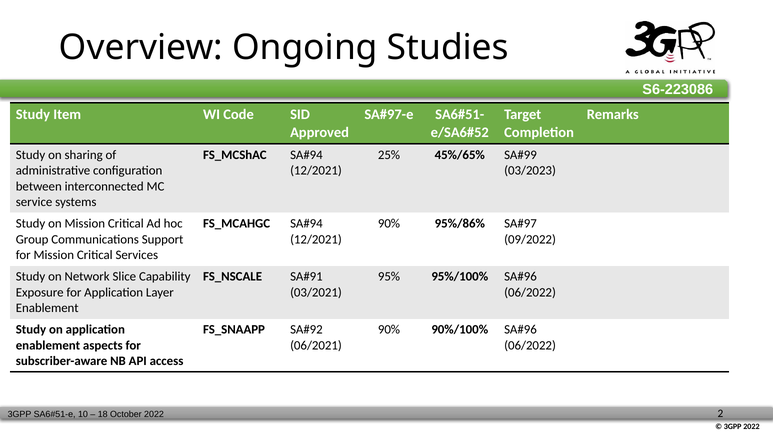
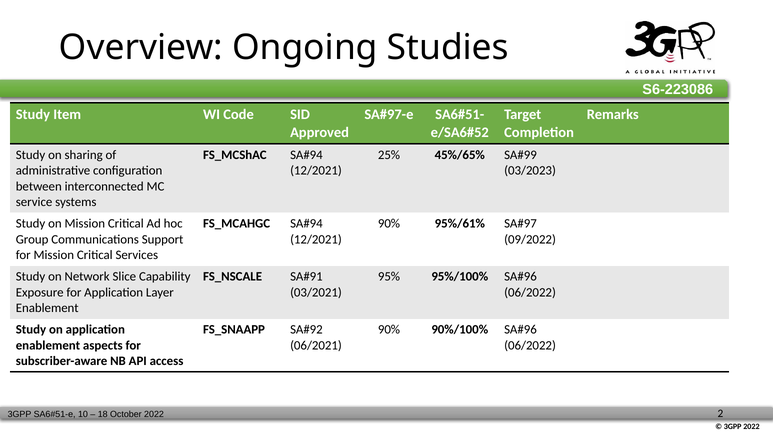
95%/86%: 95%/86% -> 95%/61%
